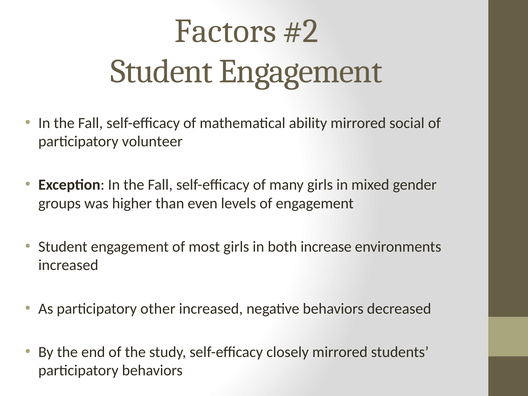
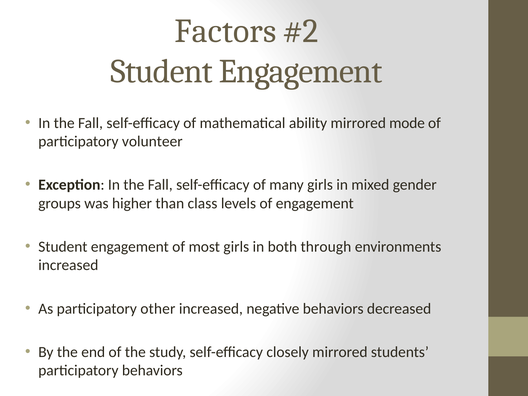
social: social -> mode
even: even -> class
increase: increase -> through
